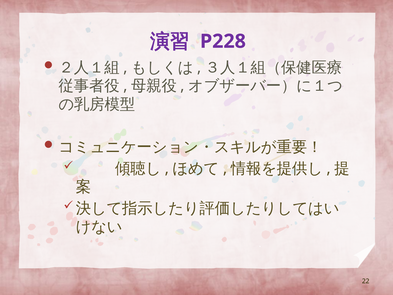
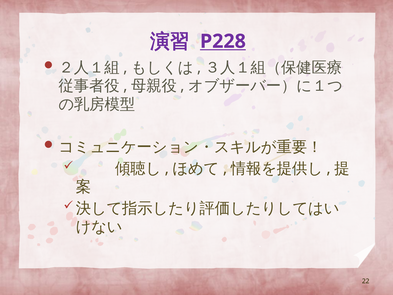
P228 underline: none -> present
